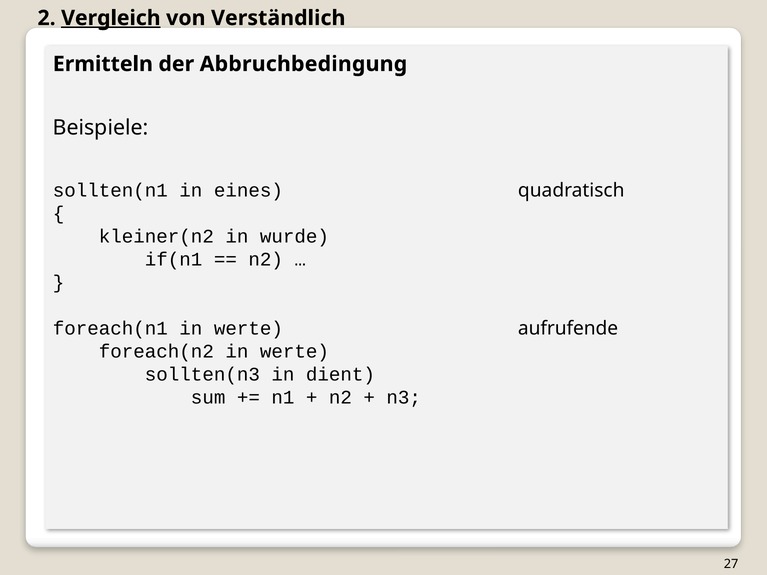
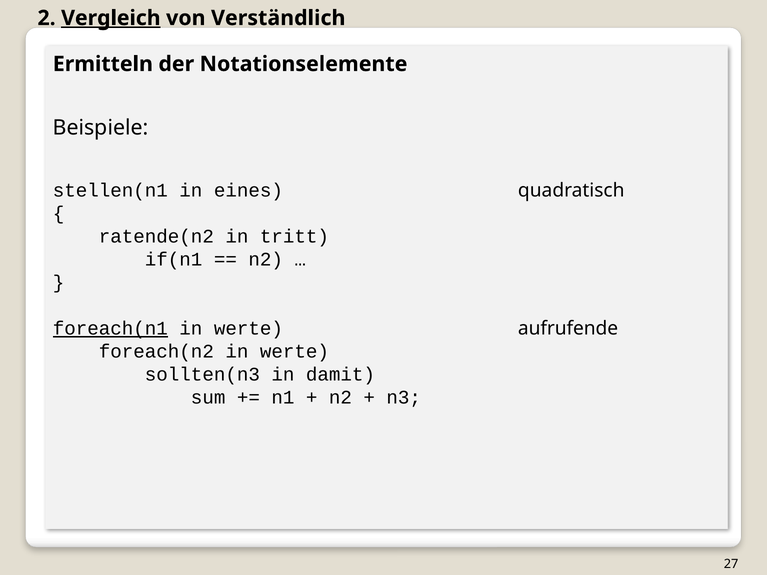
Abbruchbedingung: Abbruchbedingung -> Notationselemente
sollten(n1: sollten(n1 -> stellen(n1
kleiner(n2: kleiner(n2 -> ratende(n2
wurde: wurde -> tritt
foreach(n1 underline: none -> present
dient: dient -> damit
